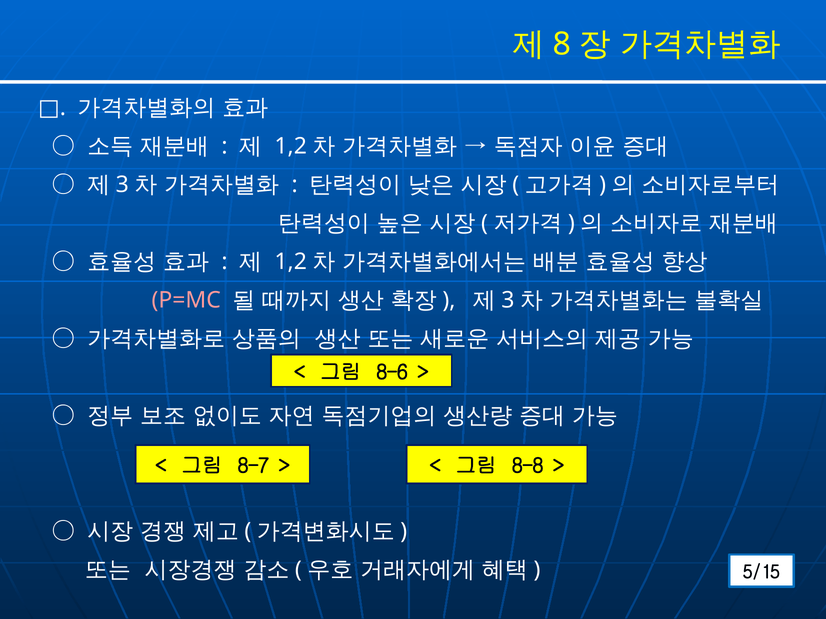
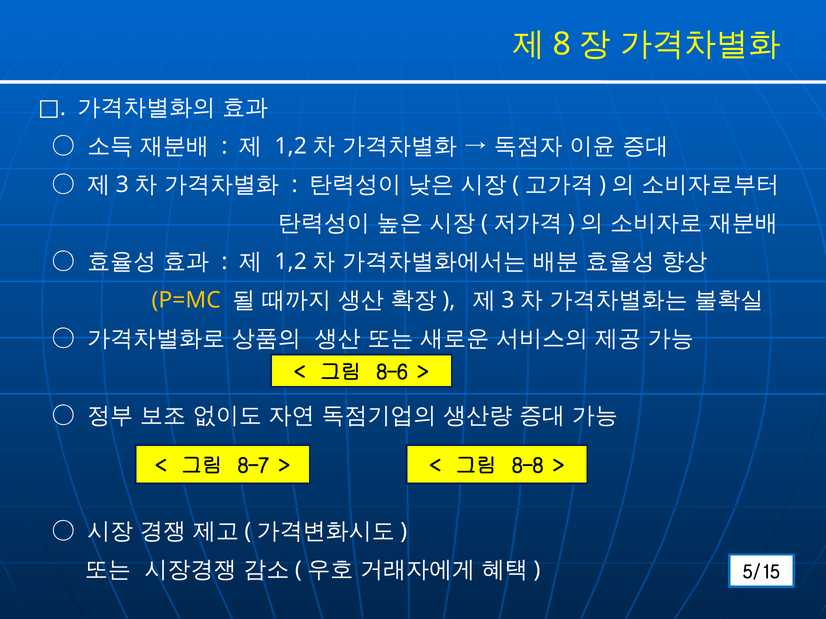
P=MC colour: pink -> yellow
